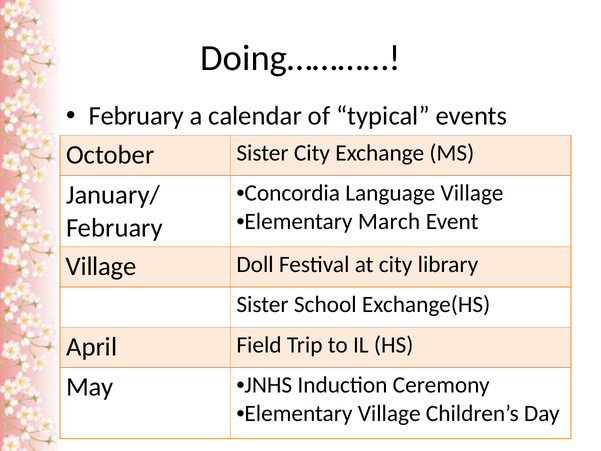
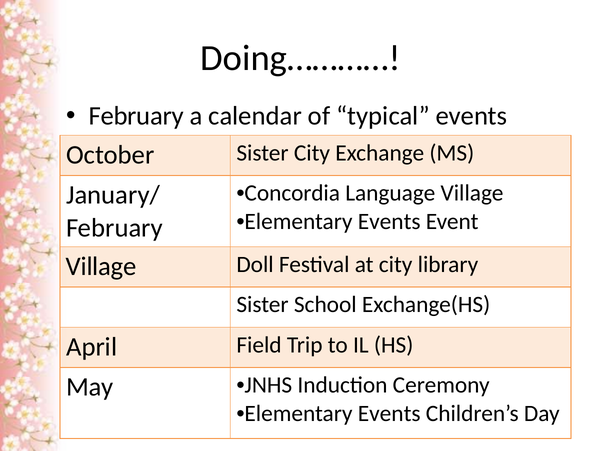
March at (389, 221): March -> Events
Village at (389, 413): Village -> Events
